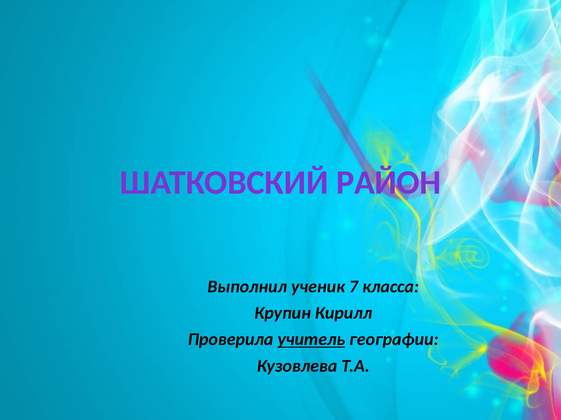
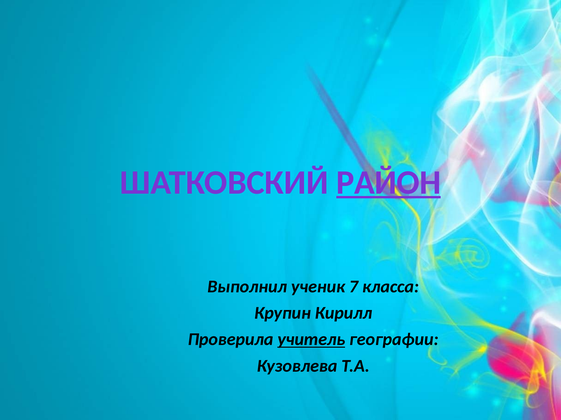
РАЙОН underline: none -> present
